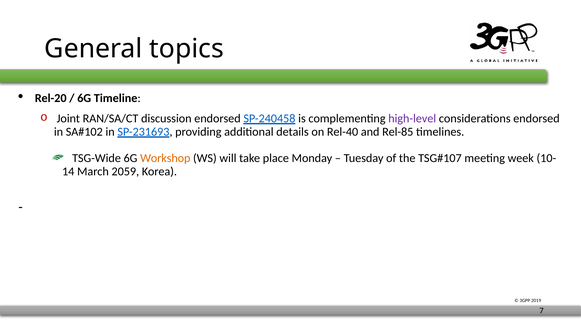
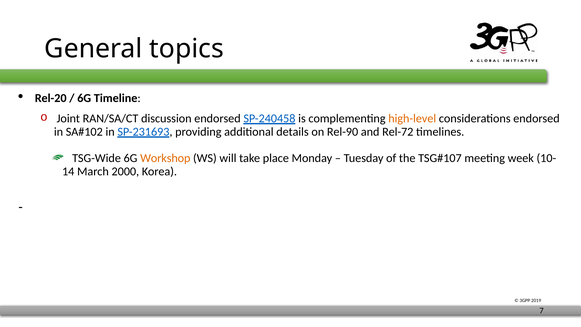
high-level colour: purple -> orange
Rel-40: Rel-40 -> Rel-90
Rel-85: Rel-85 -> Rel-72
2059: 2059 -> 2000
